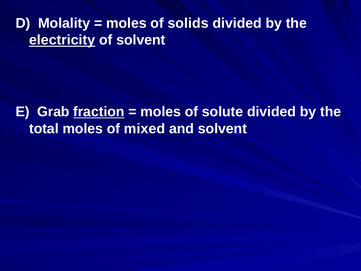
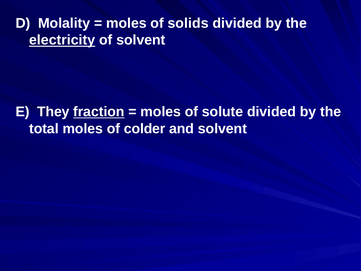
Grab: Grab -> They
mixed: mixed -> colder
